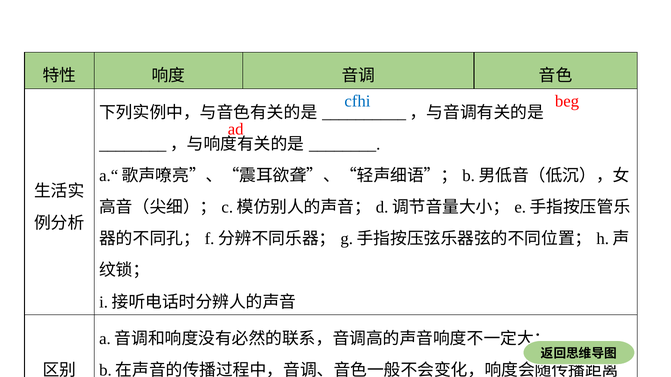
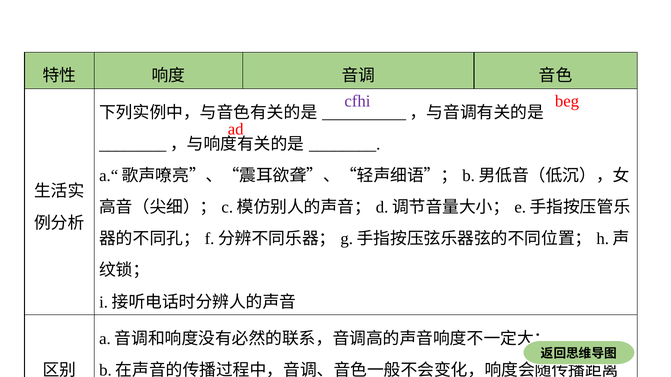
cfhi colour: blue -> purple
